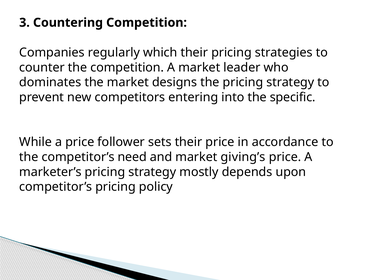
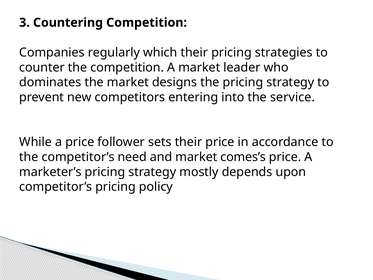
specific: specific -> service
giving’s: giving’s -> comes’s
